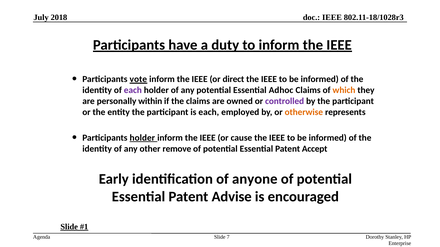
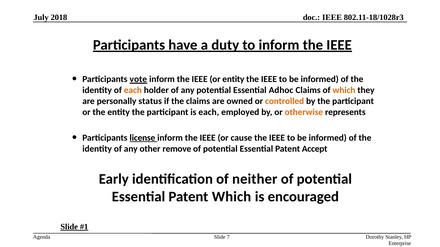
or direct: direct -> entity
each at (133, 90) colour: purple -> orange
within: within -> status
controlled colour: purple -> orange
Participants holder: holder -> license
anyone: anyone -> neither
Patent Advise: Advise -> Which
